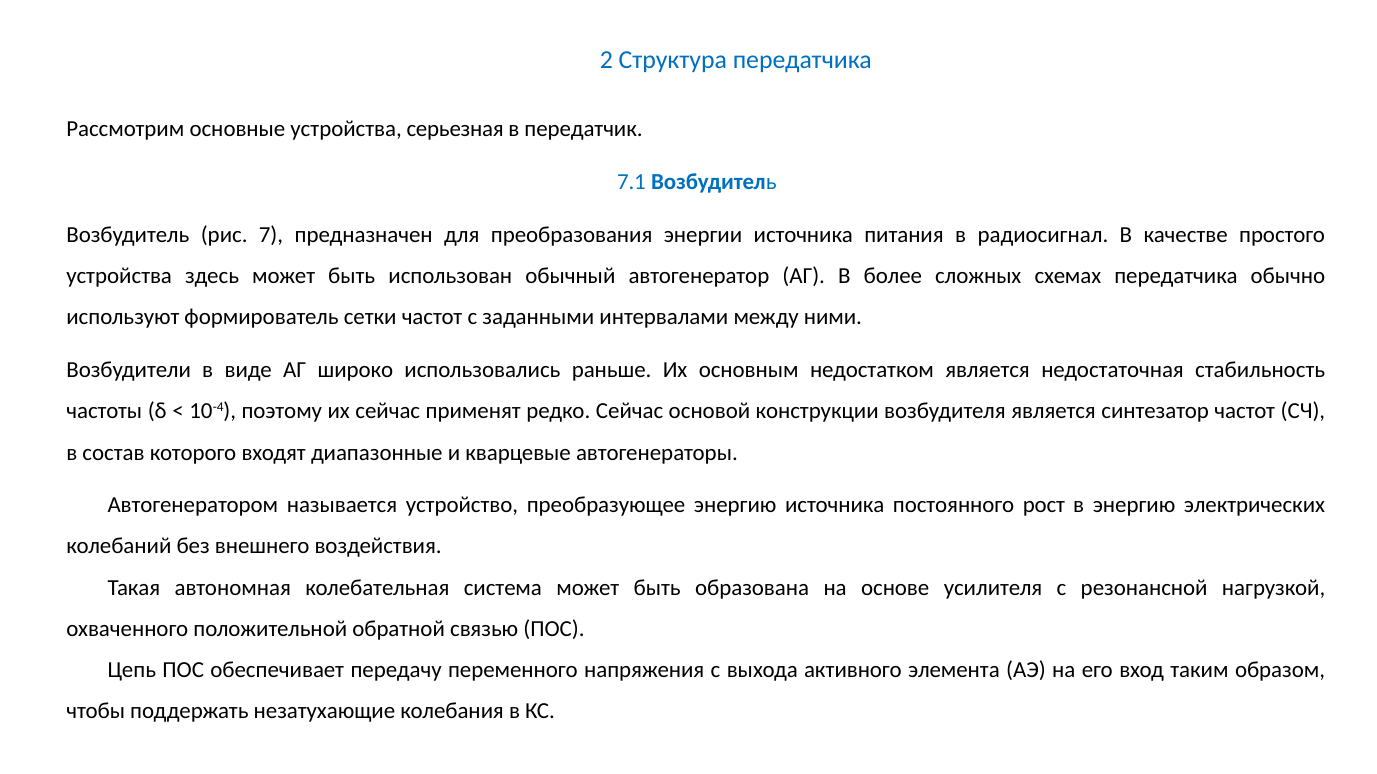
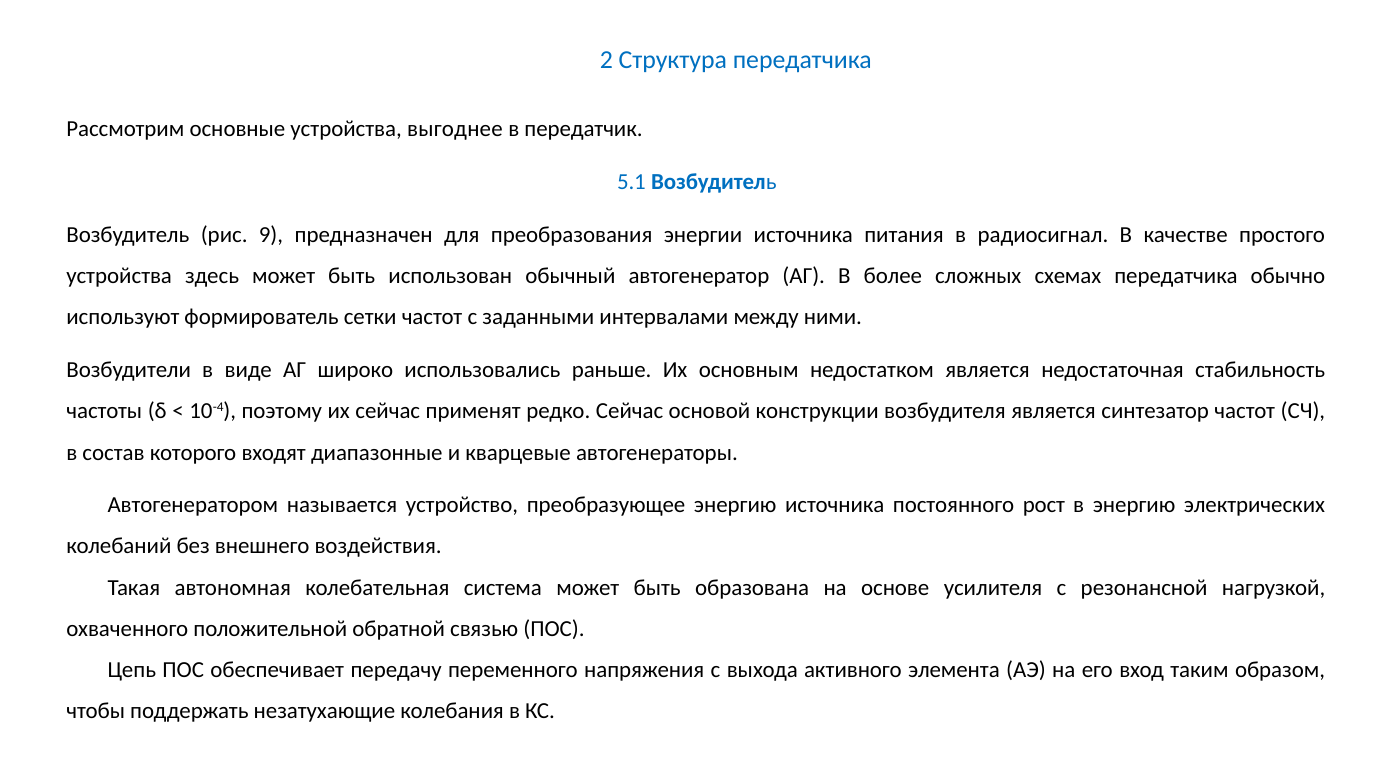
серьезная: серьезная -> выгоднее
7.1: 7.1 -> 5.1
7: 7 -> 9
